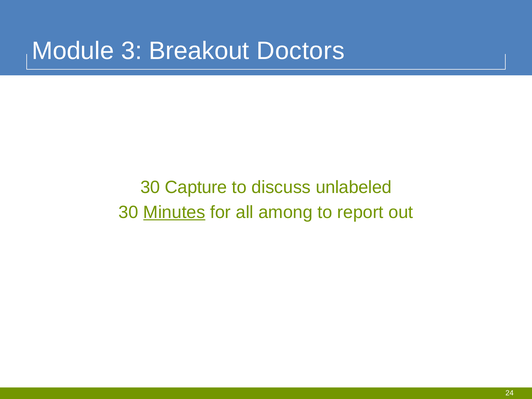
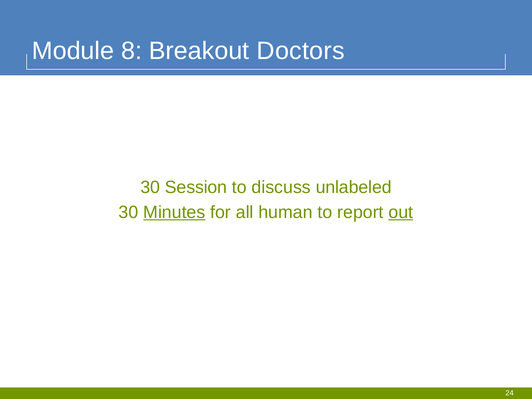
3: 3 -> 8
Capture: Capture -> Session
among: among -> human
out underline: none -> present
